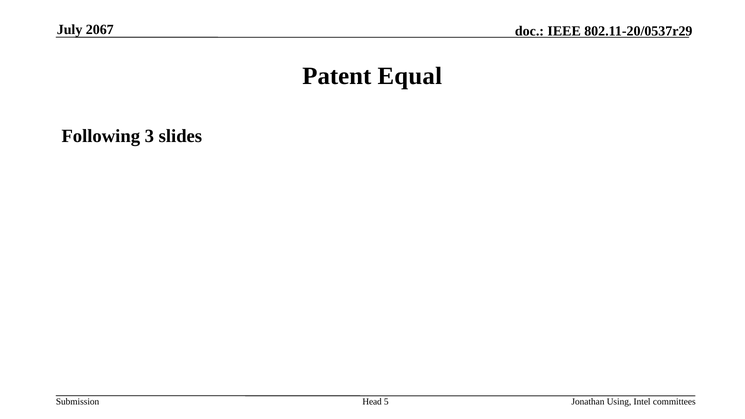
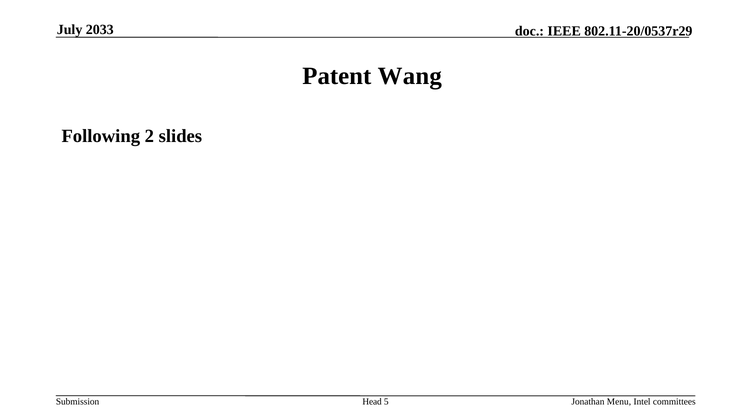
2067: 2067 -> 2033
Equal: Equal -> Wang
3: 3 -> 2
Using: Using -> Menu
